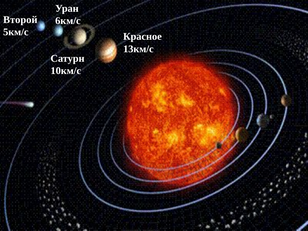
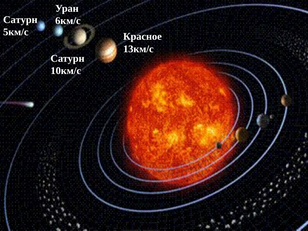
Второй at (20, 20): Второй -> Сатурн
